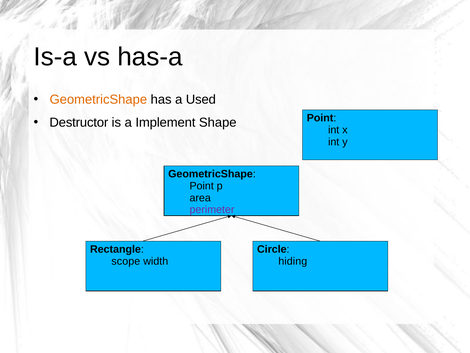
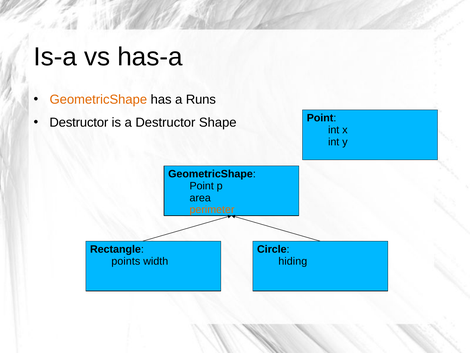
Used: Used -> Runs
a Implement: Implement -> Destructor
perimeter colour: purple -> orange
scope: scope -> points
